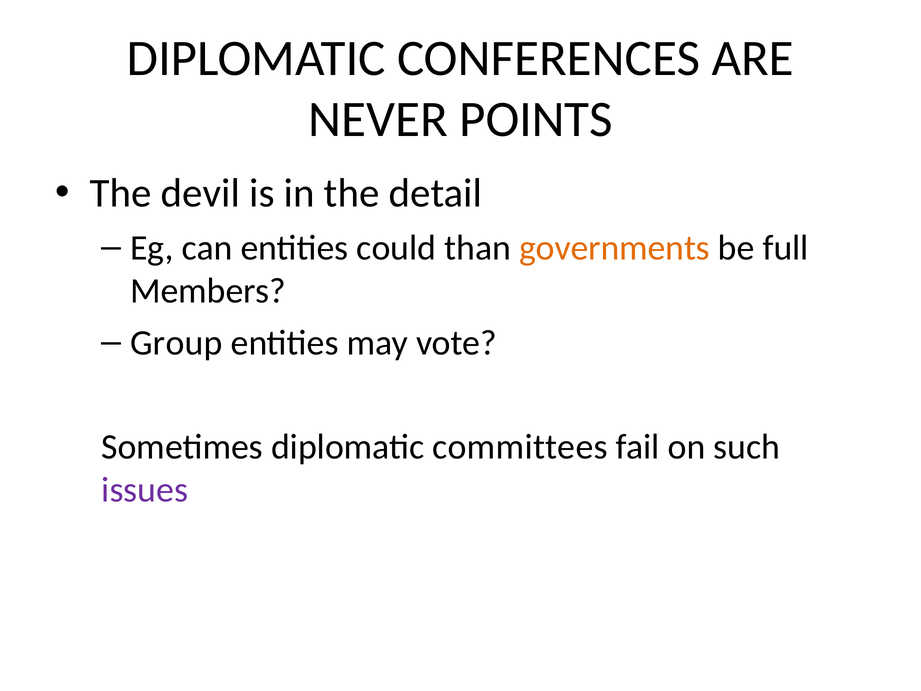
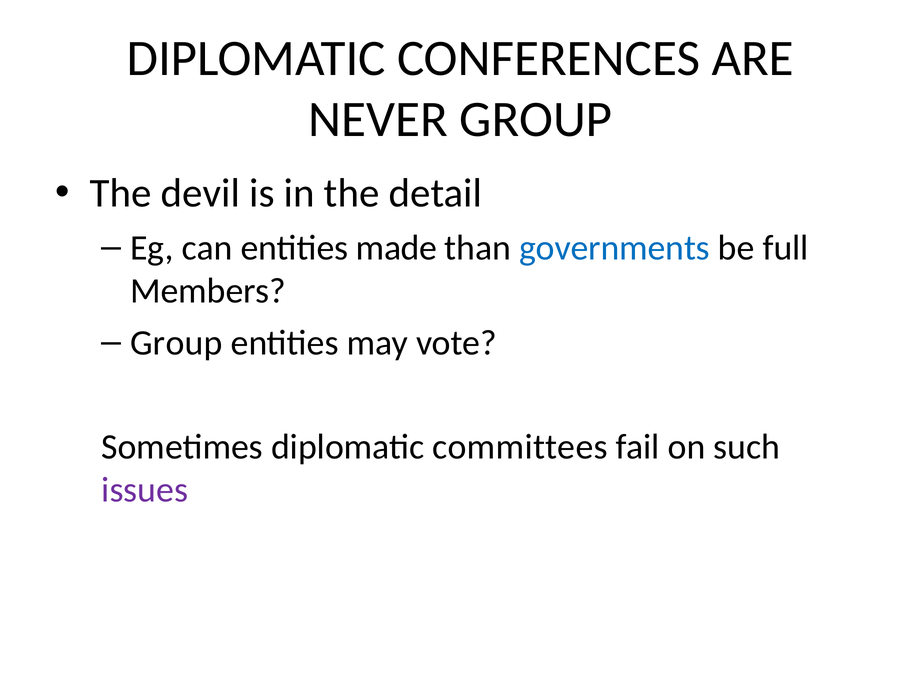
NEVER POINTS: POINTS -> GROUP
could: could -> made
governments colour: orange -> blue
